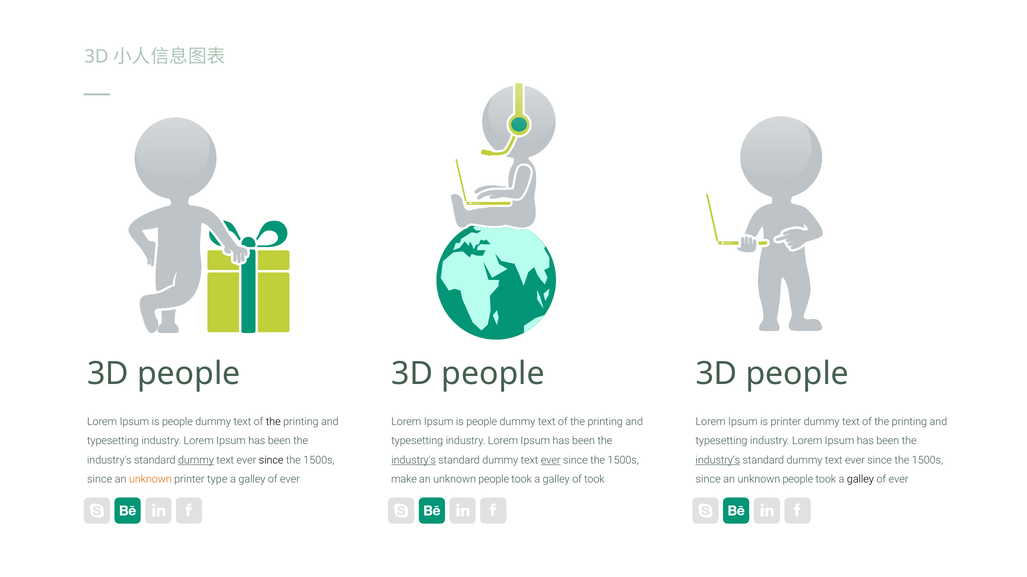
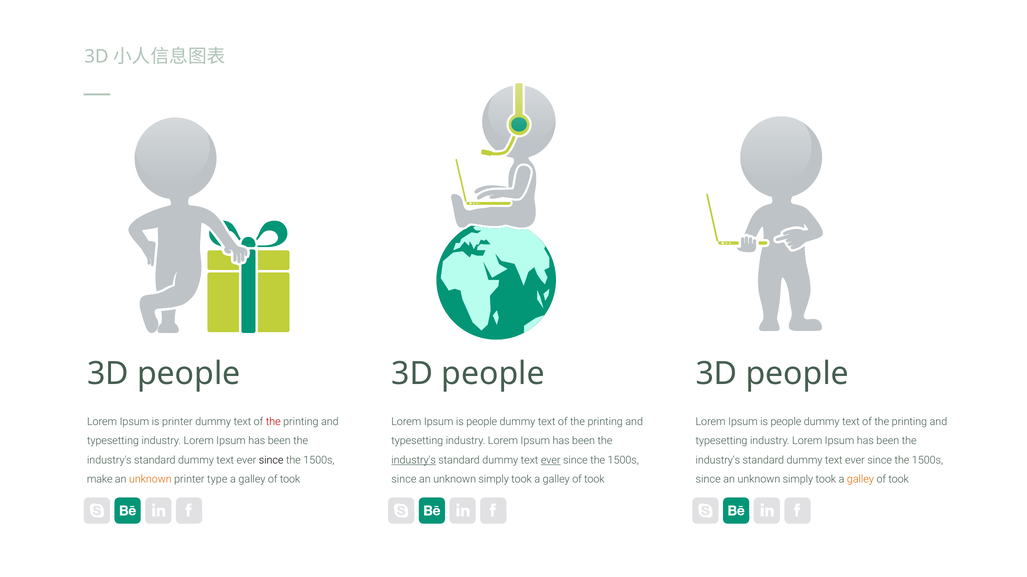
people at (177, 422): people -> printer
the at (273, 422) colour: black -> red
printer at (786, 422): printer -> people
dummy at (196, 461) underline: present -> none
industry's at (718, 461) underline: present -> none
since at (100, 480): since -> make
ever at (290, 480): ever -> took
make at (404, 480): make -> since
people at (494, 480): people -> simply
people at (798, 480): people -> simply
galley at (860, 480) colour: black -> orange
ever at (899, 480): ever -> took
